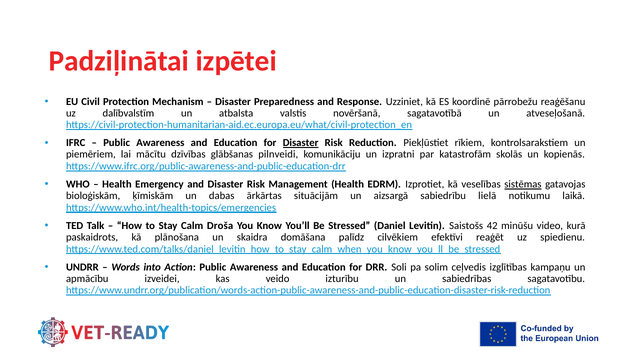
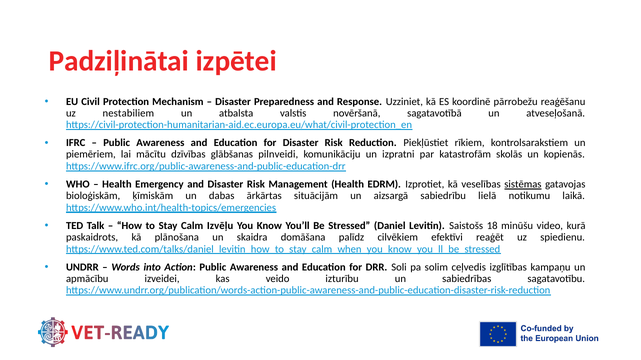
dalībvalstīm: dalībvalstīm -> nestabiliem
Disaster at (301, 143) underline: present -> none
Droša: Droša -> Izvēļu
42: 42 -> 18
